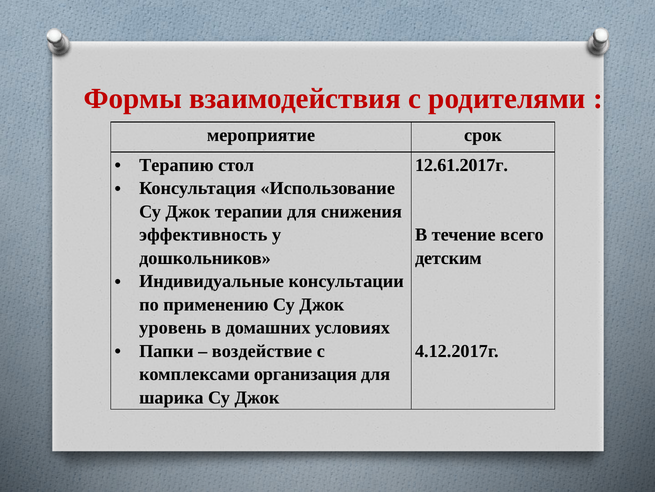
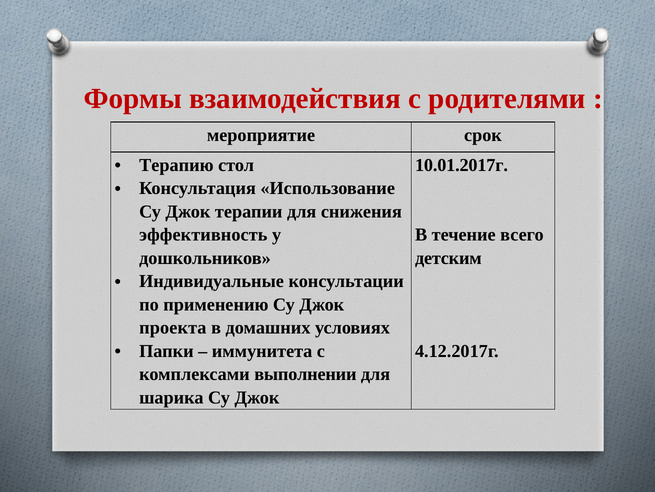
12.61.2017г: 12.61.2017г -> 10.01.2017г
уровень: уровень -> проекта
воздействие: воздействие -> иммунитета
организация: организация -> выполнении
